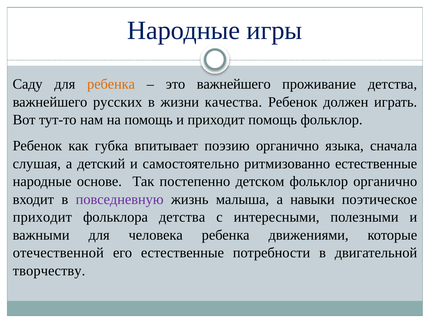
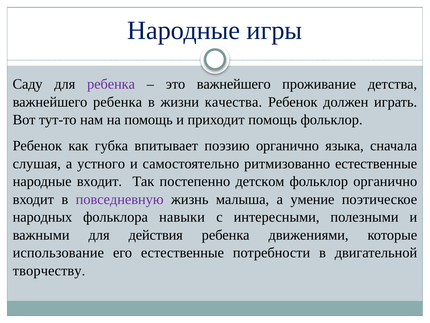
ребенка at (111, 84) colour: orange -> purple
важнейшего русских: русских -> ребенка
детский: детский -> устного
народные основе: основе -> входит
навыки: навыки -> умение
приходит at (42, 217): приходит -> народных
фольклора детства: детства -> навыки
человека: человека -> действия
отечественной: отечественной -> использование
